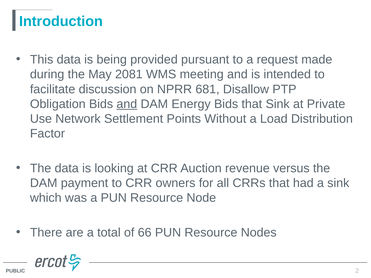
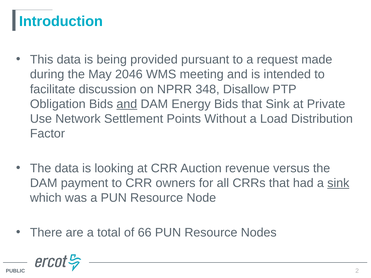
2081: 2081 -> 2046
681: 681 -> 348
sink at (338, 183) underline: none -> present
